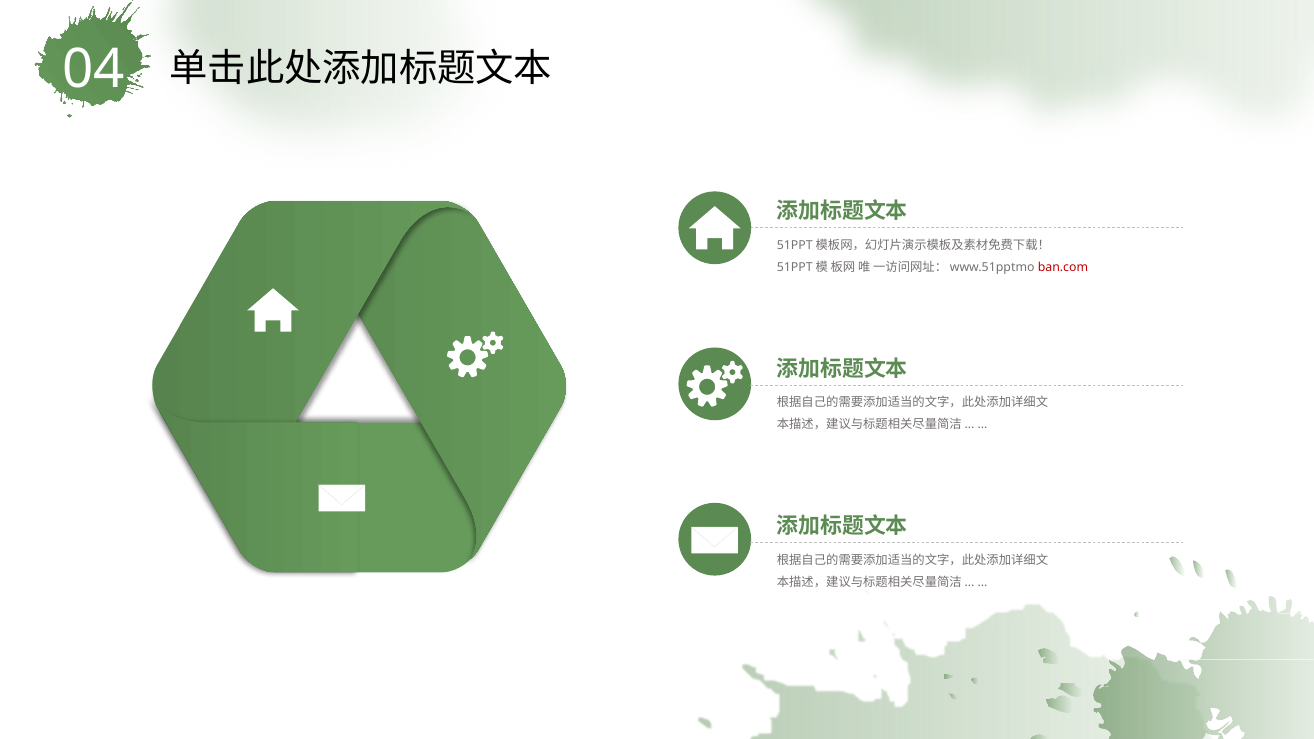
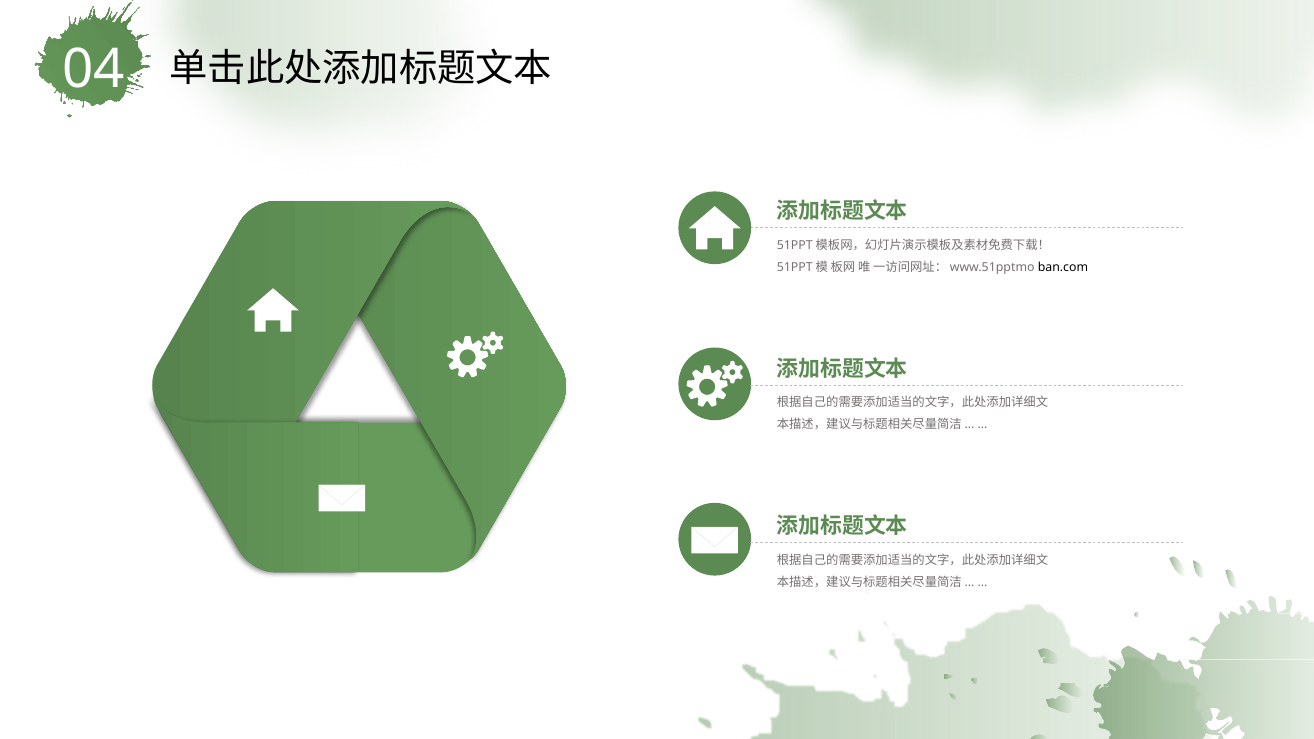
ban.com colour: red -> black
